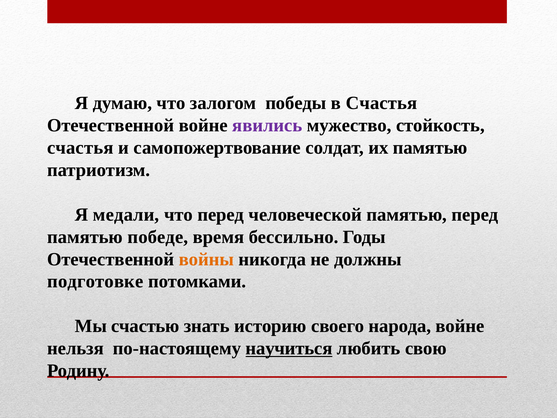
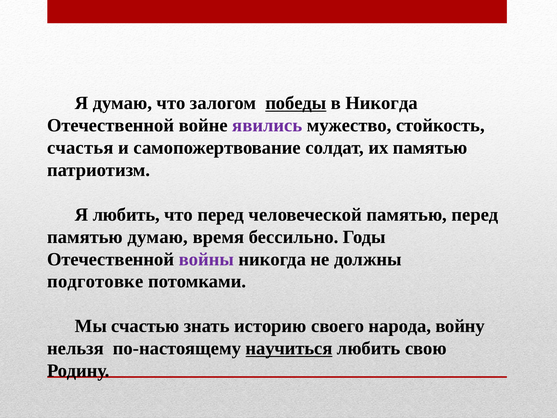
победы underline: none -> present
в Счастья: Счастья -> Никогда
Я медали: медали -> любить
памятью победе: победе -> думаю
войны colour: orange -> purple
народа войне: войне -> войну
